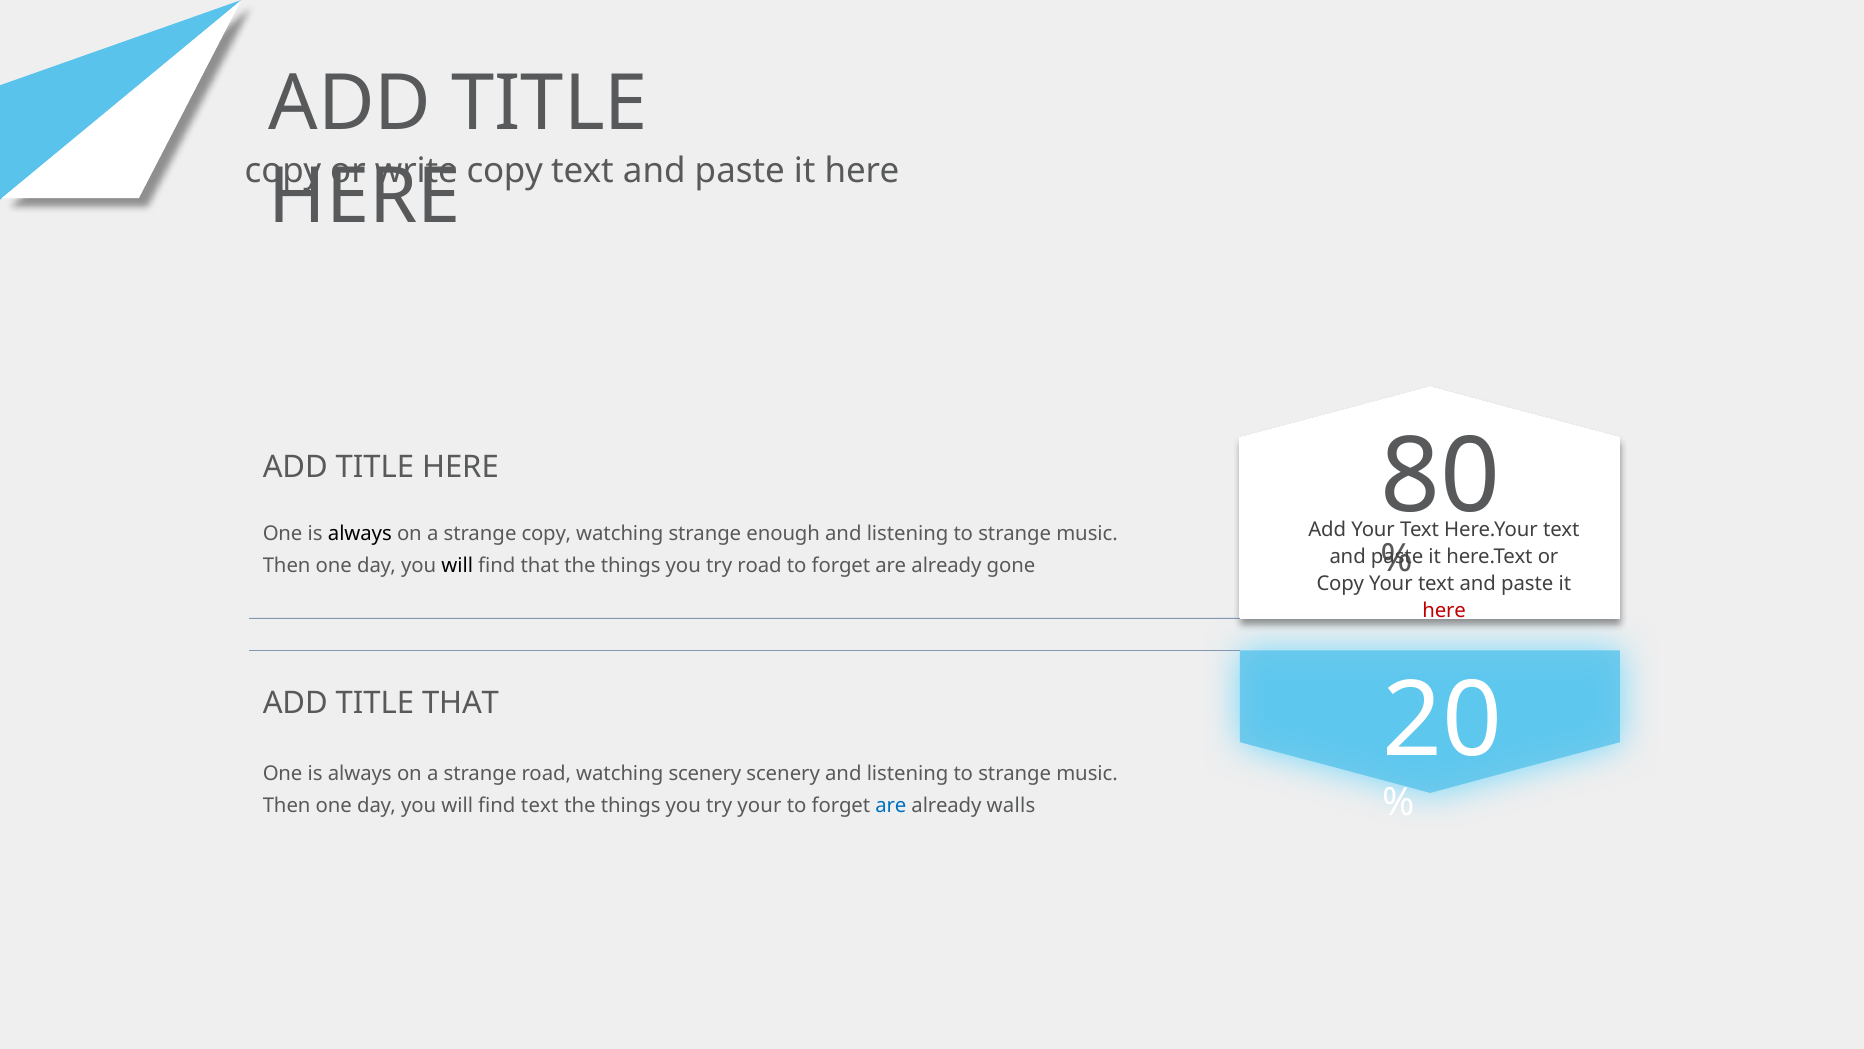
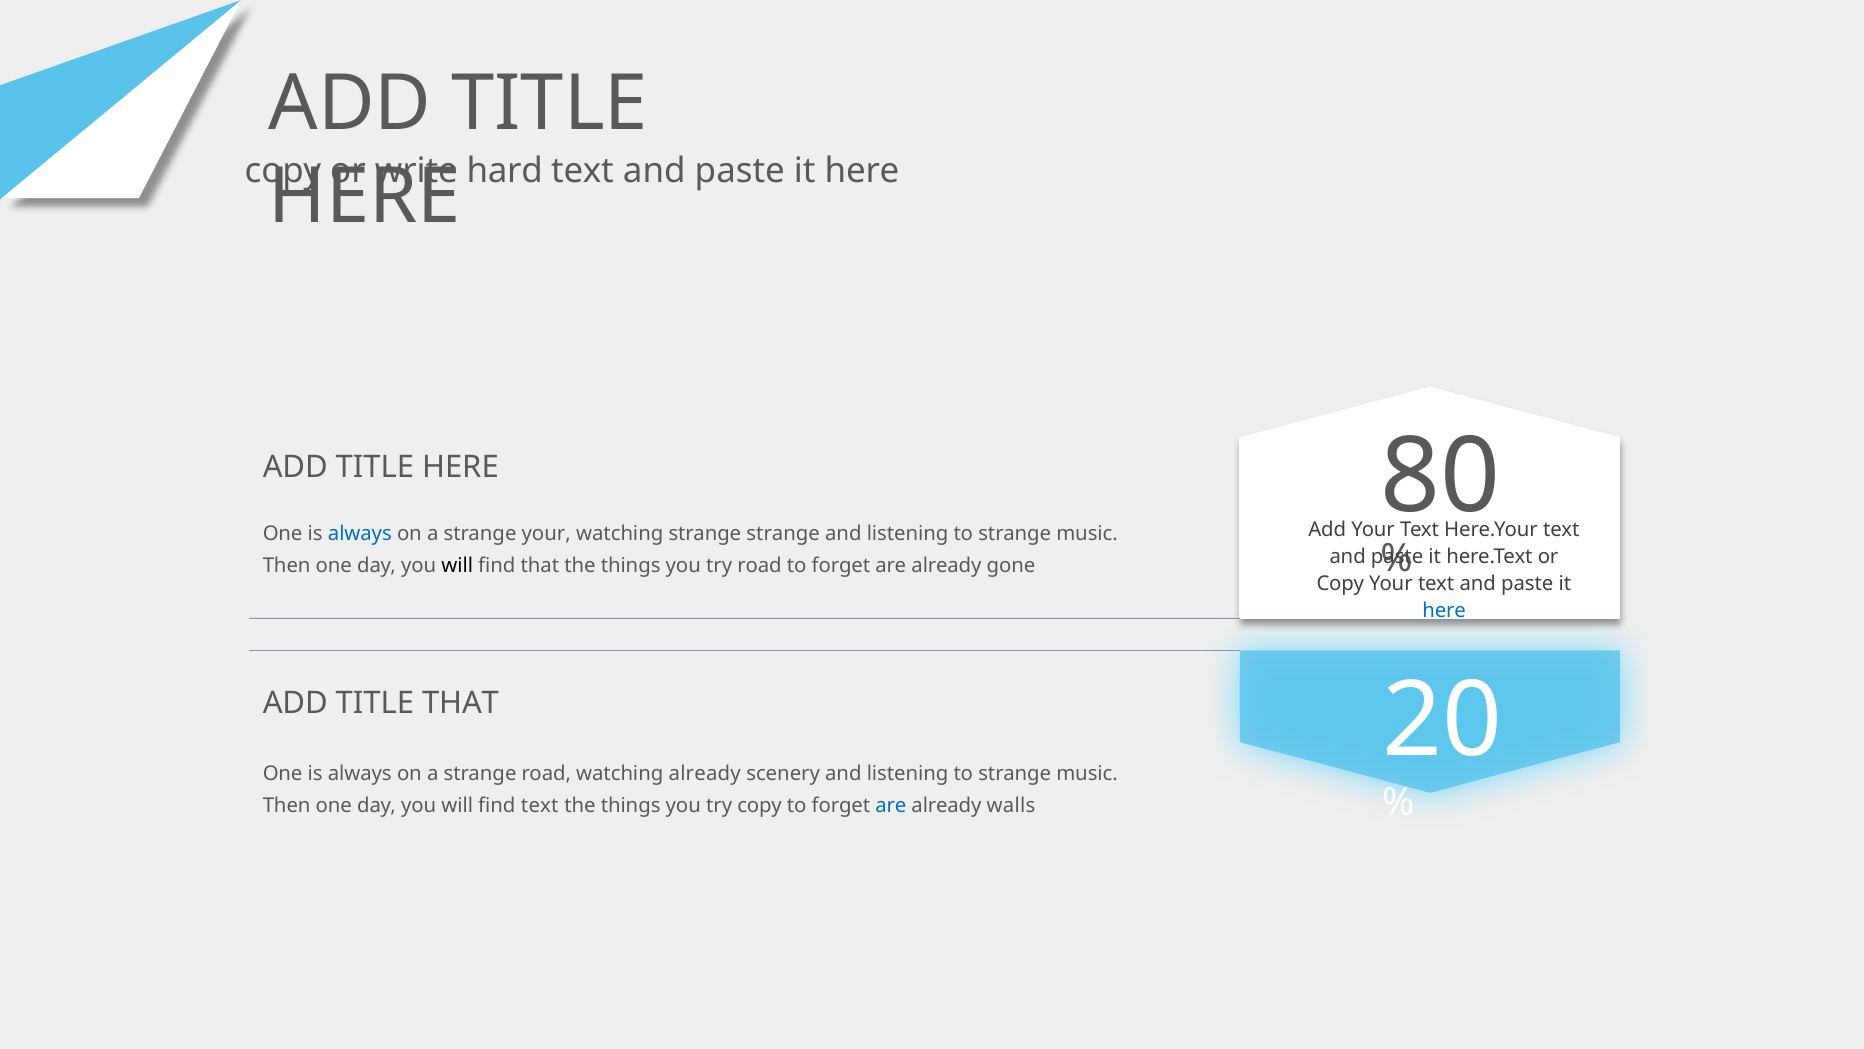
copy at (505, 171): copy -> hard
always at (360, 534) colour: black -> blue
strange copy: copy -> your
strange enough: enough -> strange
here at (1444, 611) colour: red -> blue
watching scenery: scenery -> already
try your: your -> copy
